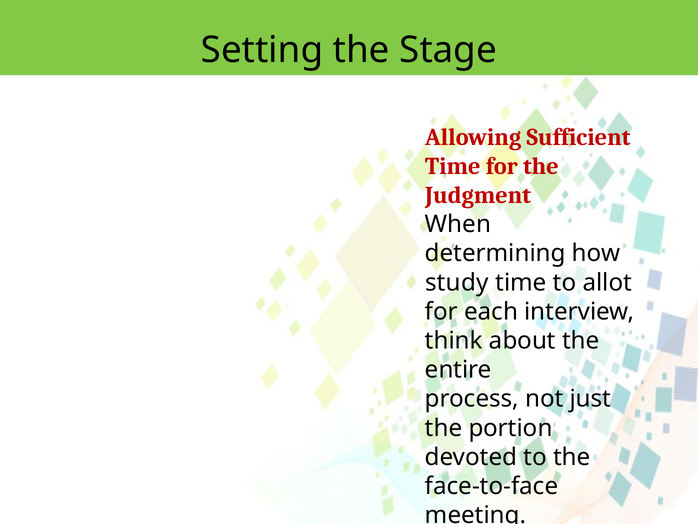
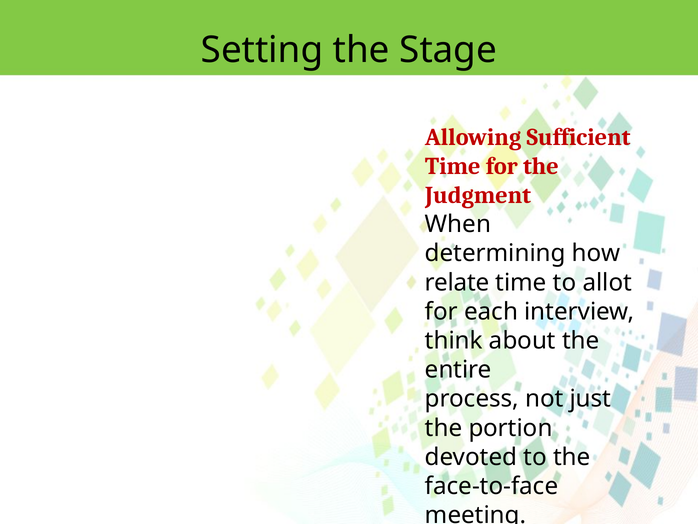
study: study -> relate
